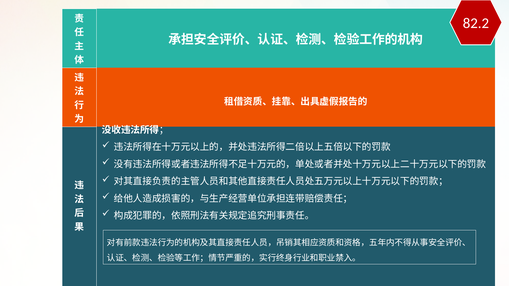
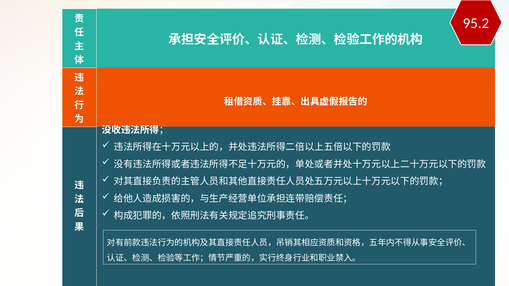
82.2: 82.2 -> 95.2
